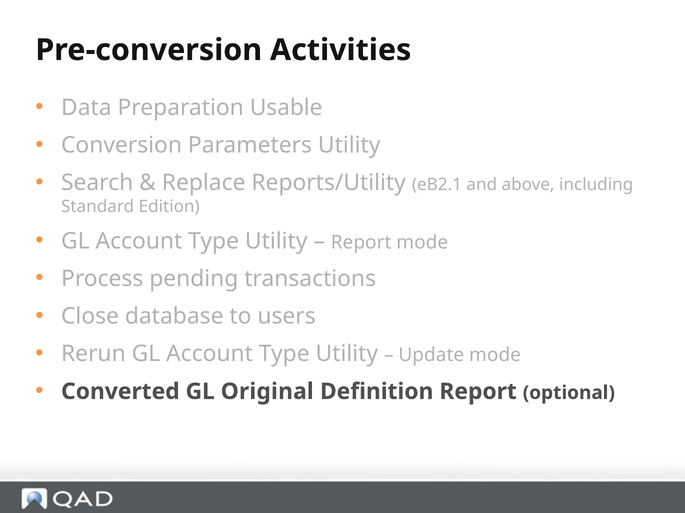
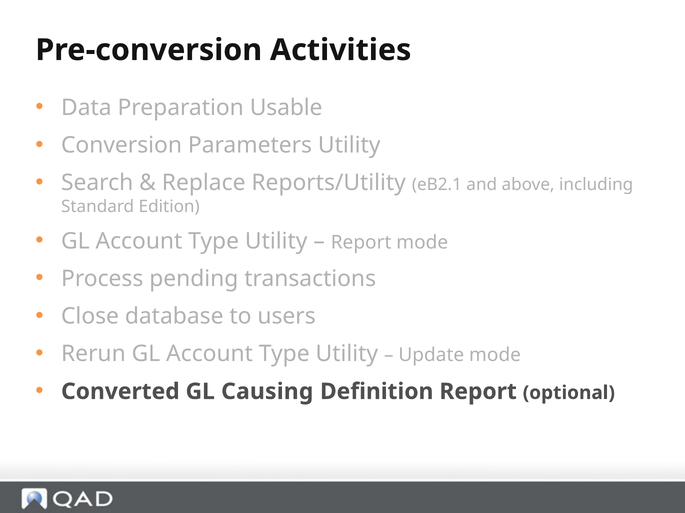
Original: Original -> Causing
